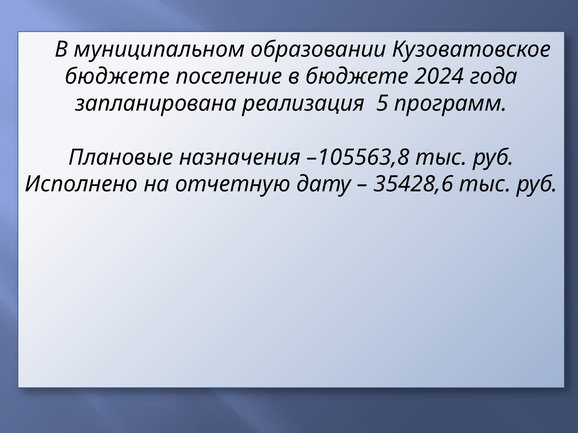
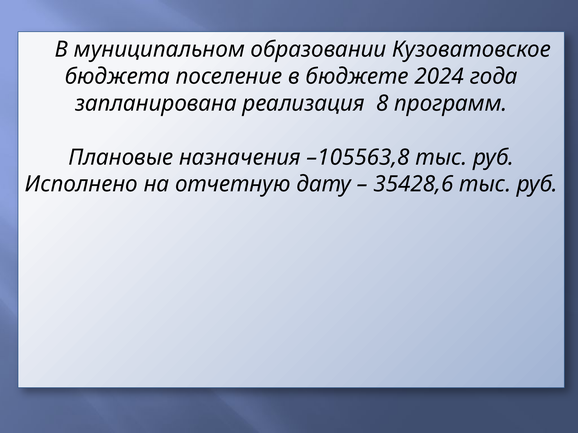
бюджете at (117, 76): бюджете -> бюджета
5: 5 -> 8
